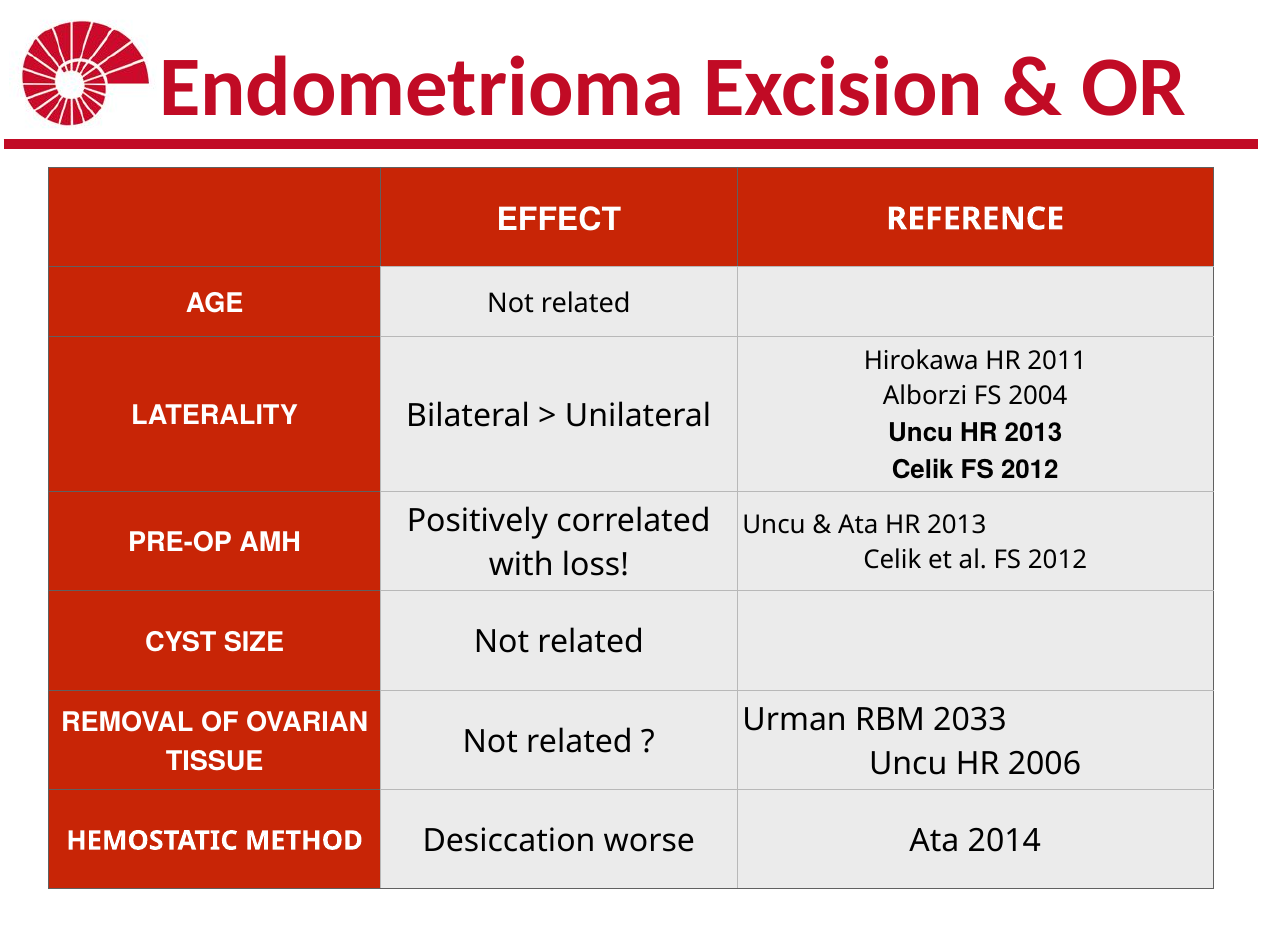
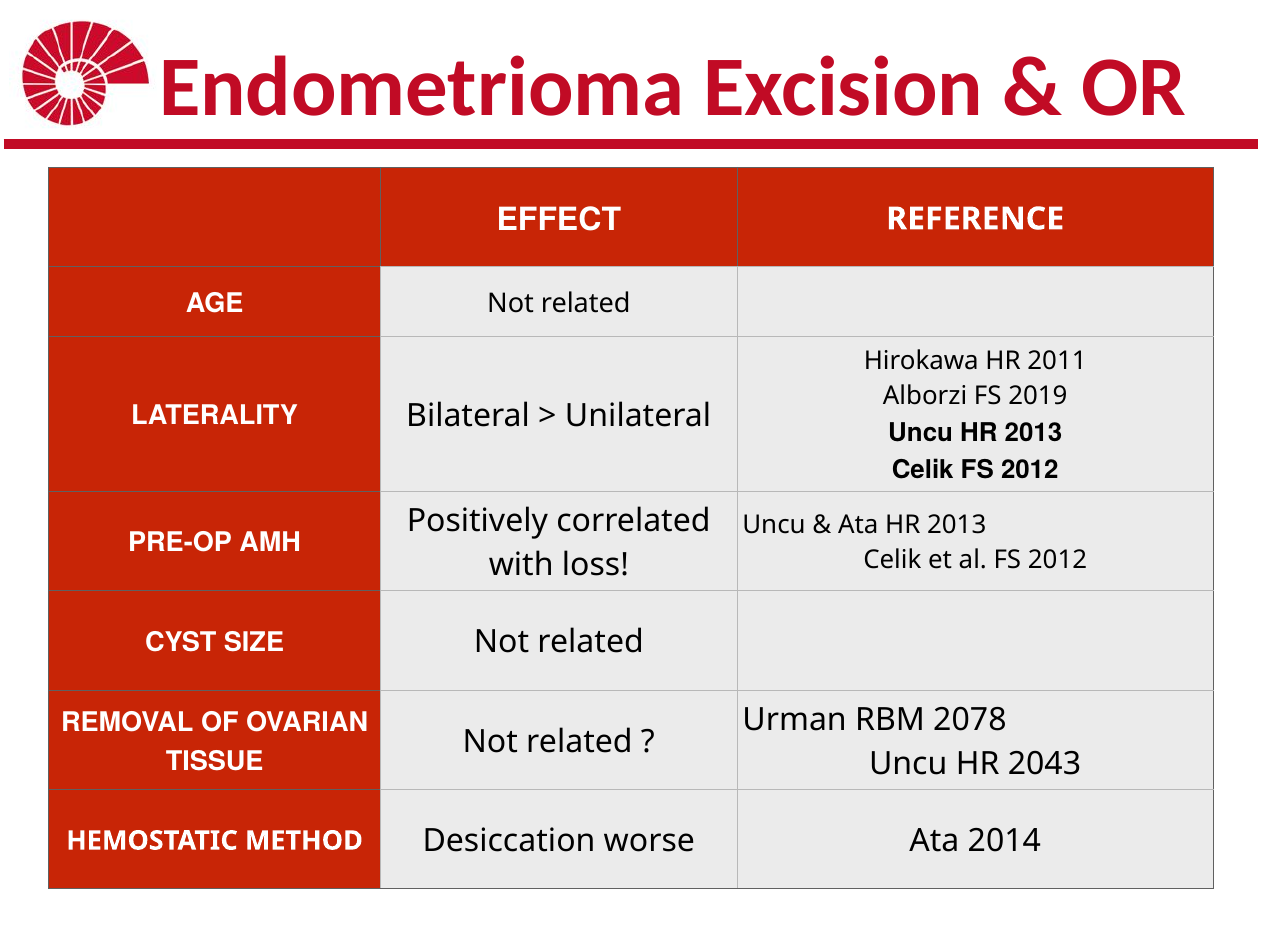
2004: 2004 -> 2019
2033: 2033 -> 2078
2006: 2006 -> 2043
